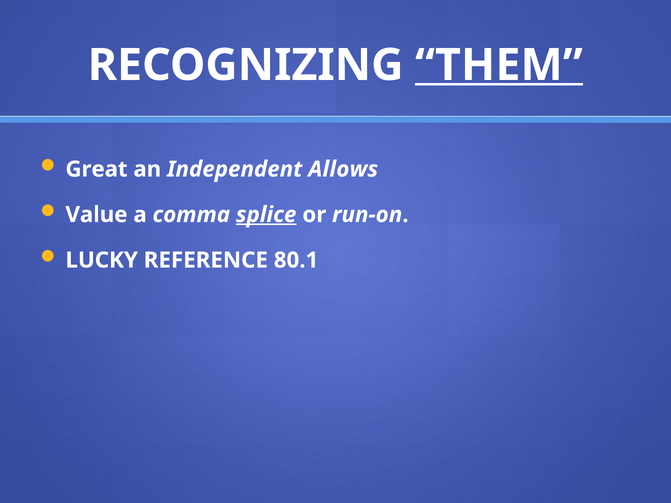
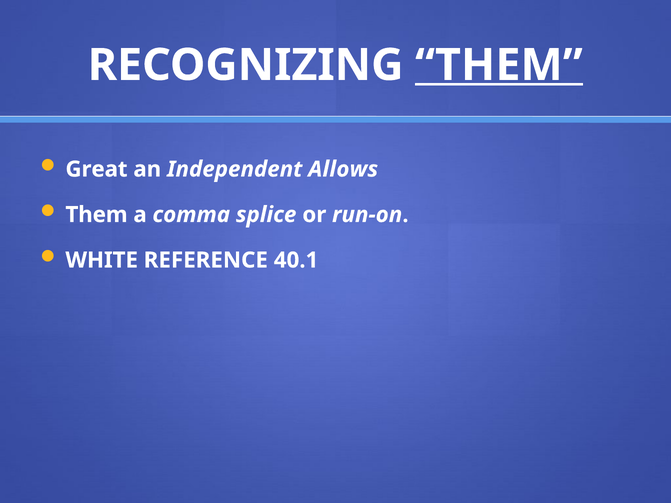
Value at (96, 215): Value -> Them
splice underline: present -> none
LUCKY: LUCKY -> WHITE
80.1: 80.1 -> 40.1
